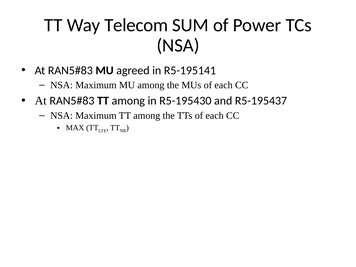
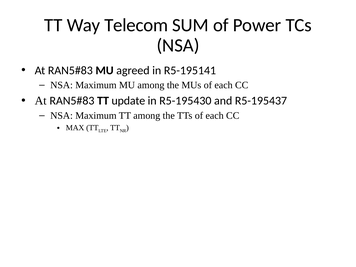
among at (128, 101): among -> update
